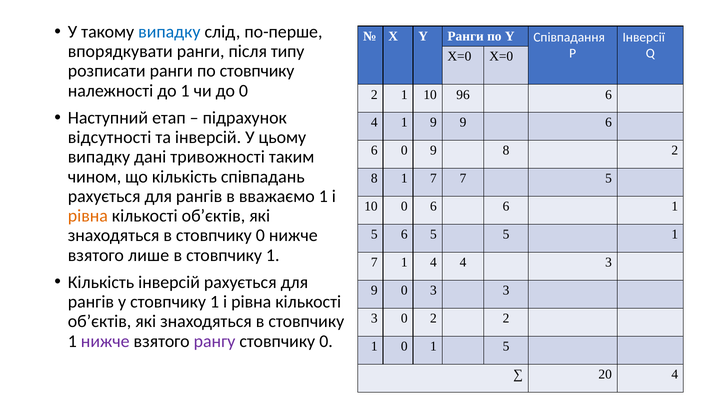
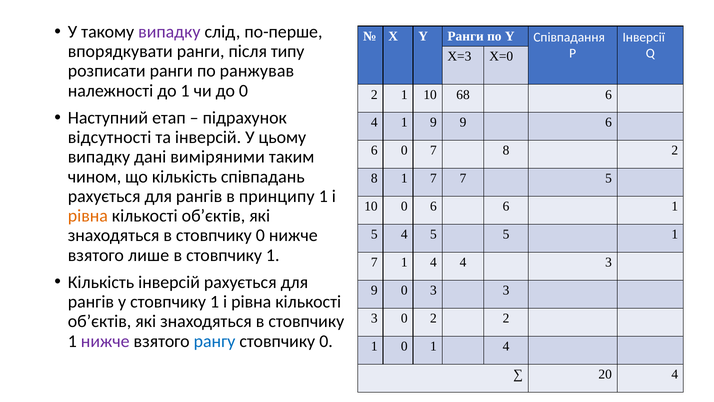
випадку at (169, 32) colour: blue -> purple
X=0 at (459, 56): X=0 -> X=3
по стовпчику: стовпчику -> ранжував
96: 96 -> 68
0 9: 9 -> 7
тривожності: тривожності -> виміряними
вважаємо: вважаємо -> принципу
5 6: 6 -> 4
рангу colour: purple -> blue
0 1 5: 5 -> 4
